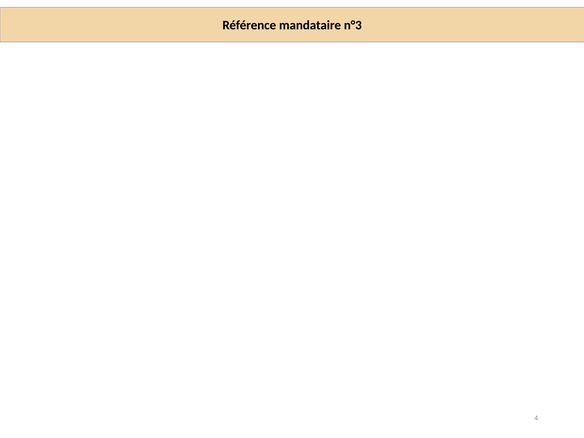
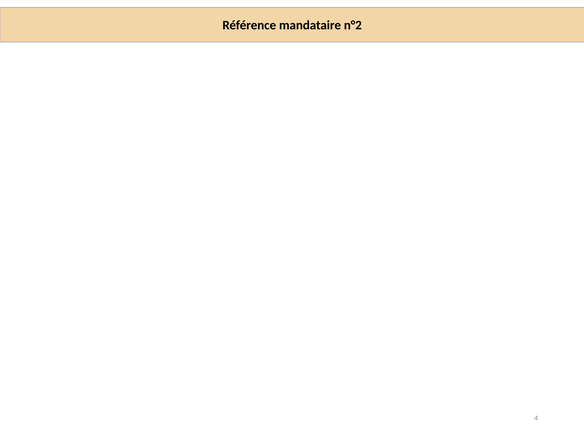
n°3: n°3 -> n°2
